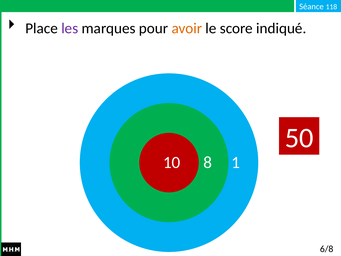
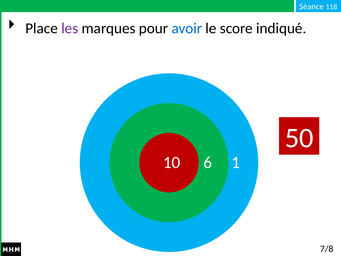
avoir colour: orange -> blue
8: 8 -> 6
6/8: 6/8 -> 7/8
